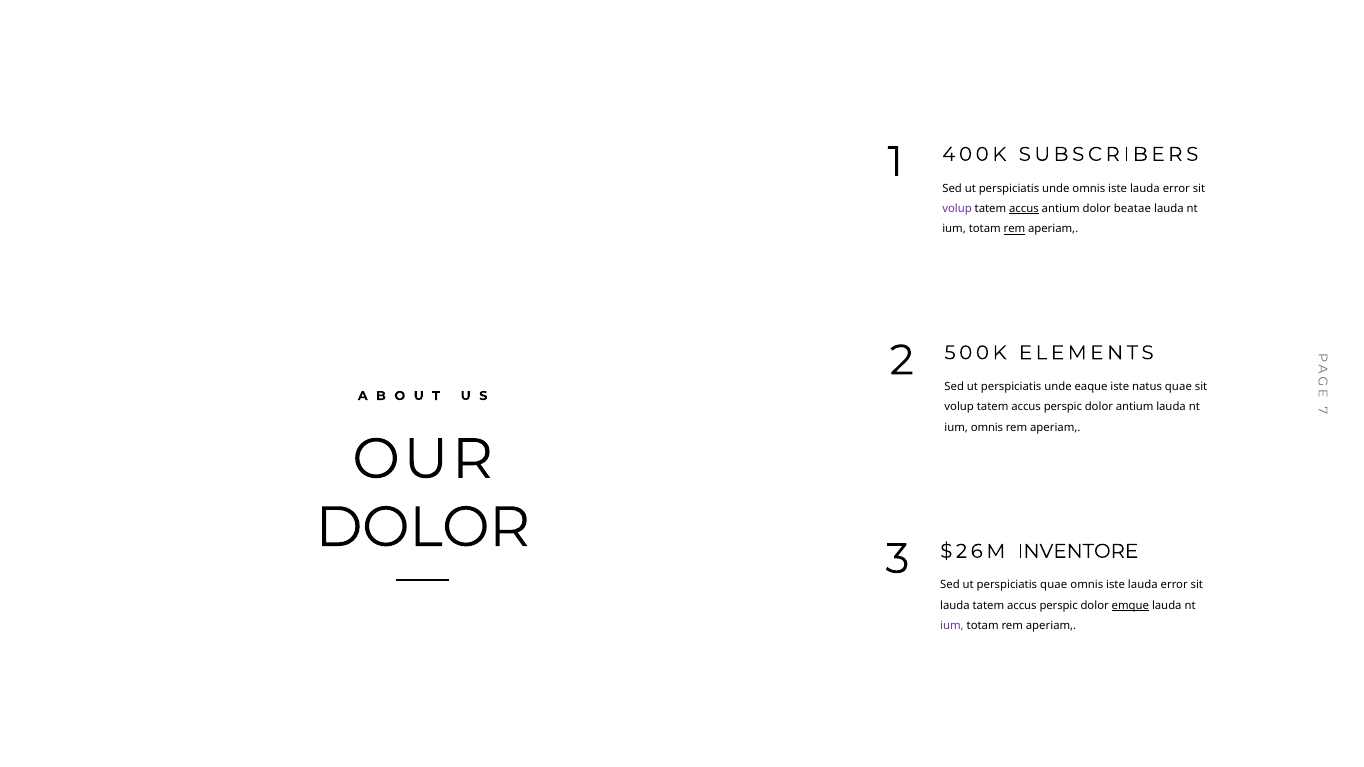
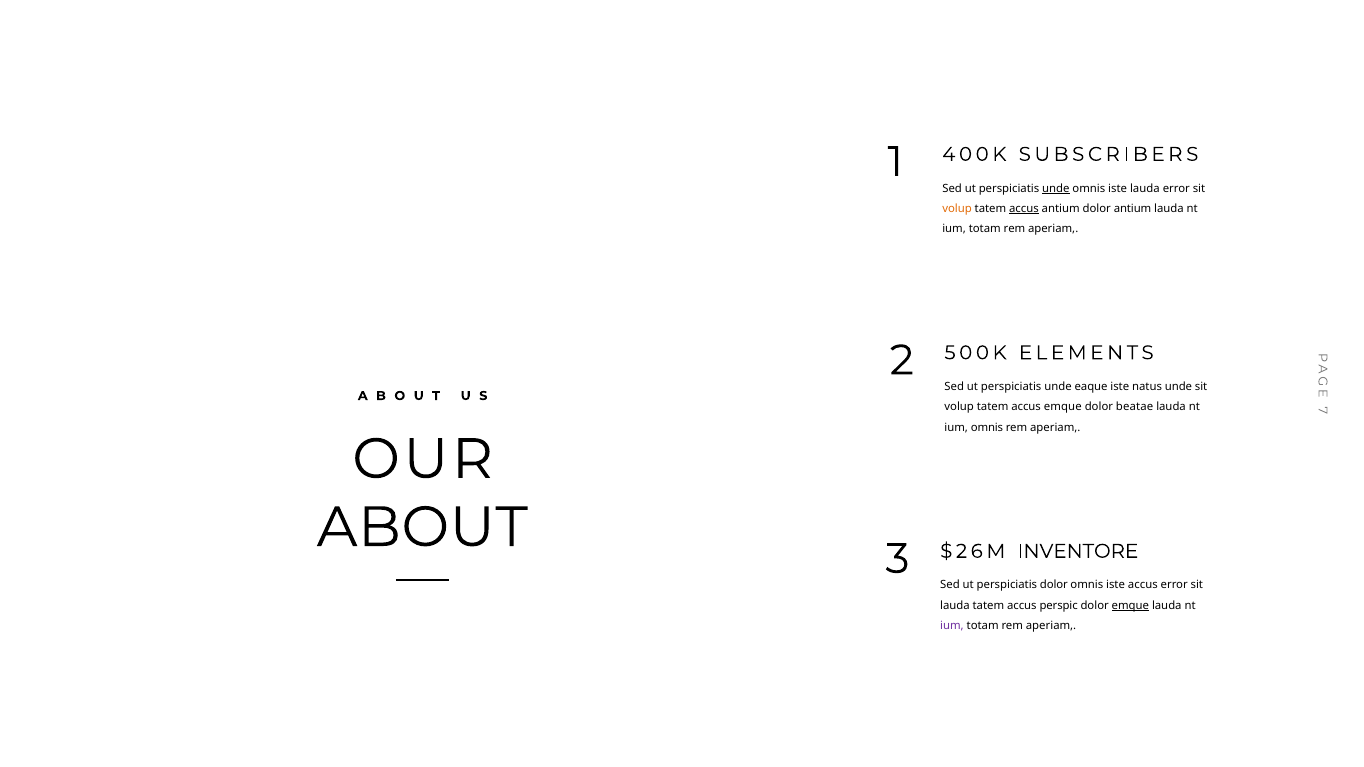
unde at (1056, 188) underline: none -> present
volup at (957, 209) colour: purple -> orange
dolor beatae: beatae -> antium
rem at (1014, 229) underline: present -> none
natus quae: quae -> unde
volup tatem accus perspic: perspic -> emque
dolor antium: antium -> beatae
DOLOR at (423, 527): DOLOR -> ABOUT
perspiciatis quae: quae -> dolor
lauda at (1143, 585): lauda -> accus
